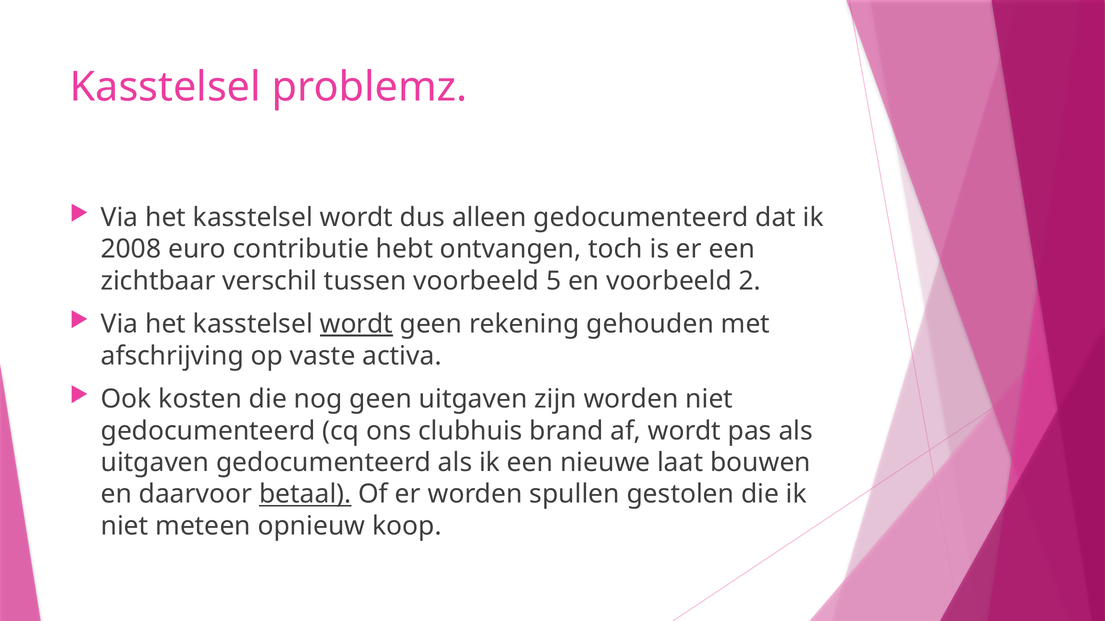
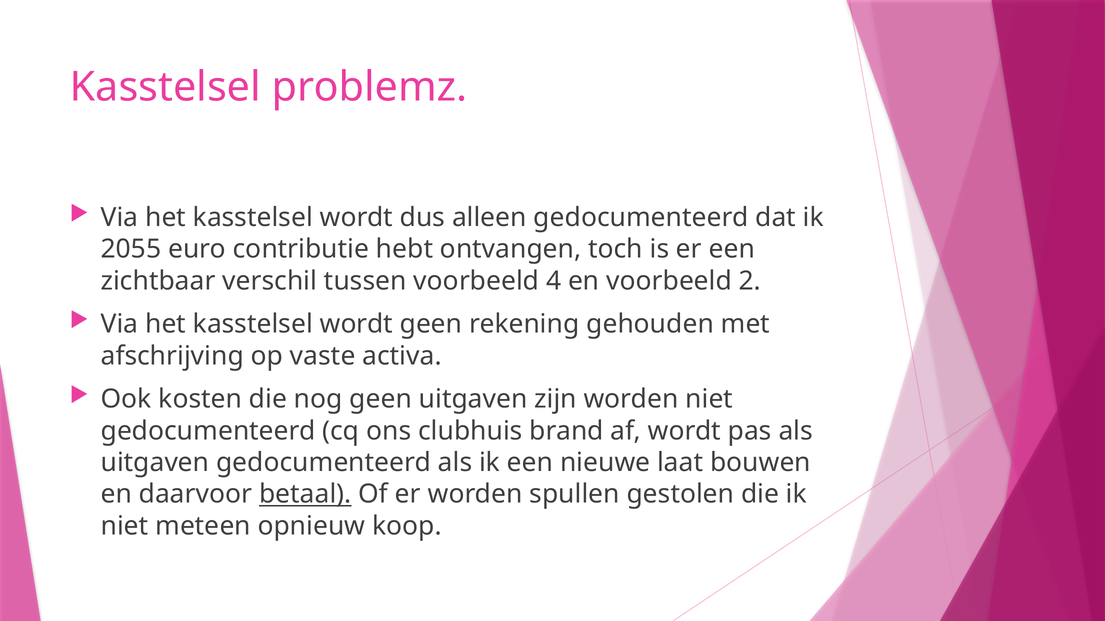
2008: 2008 -> 2055
5: 5 -> 4
wordt at (356, 324) underline: present -> none
